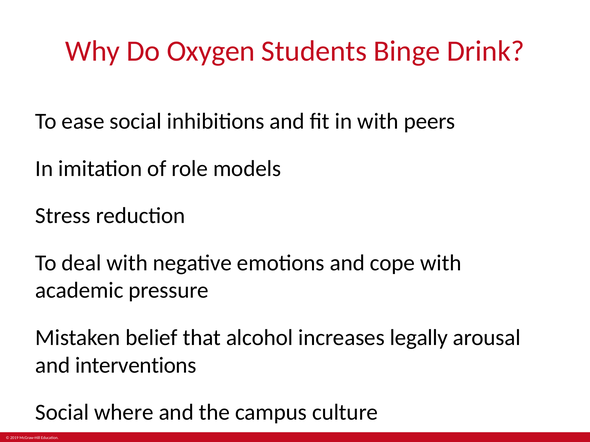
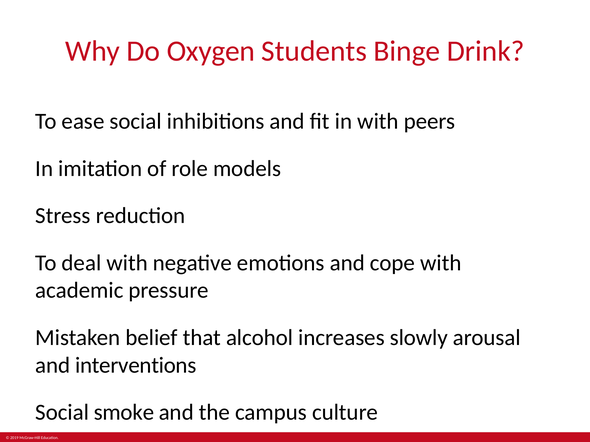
legally: legally -> slowly
where: where -> smoke
